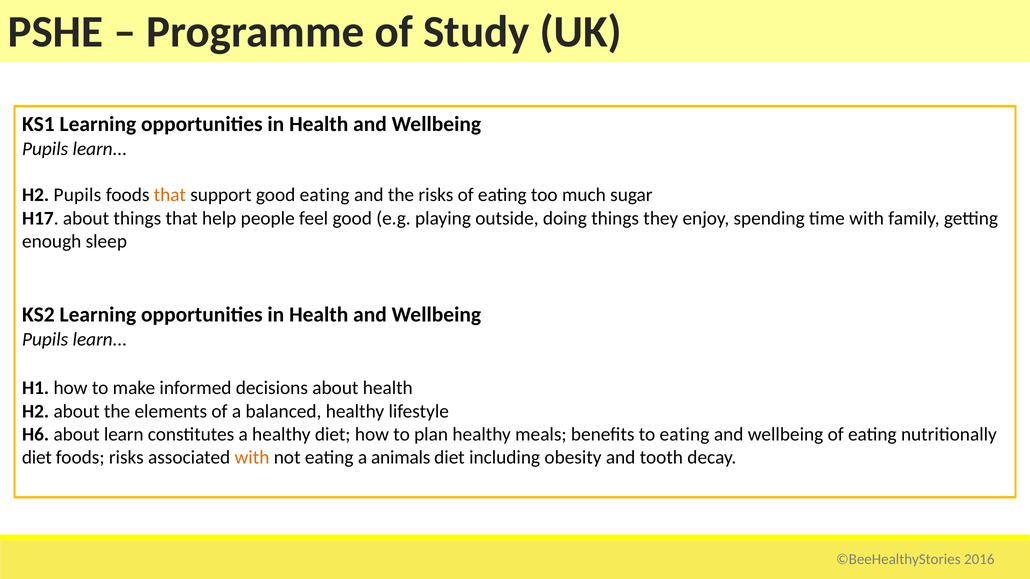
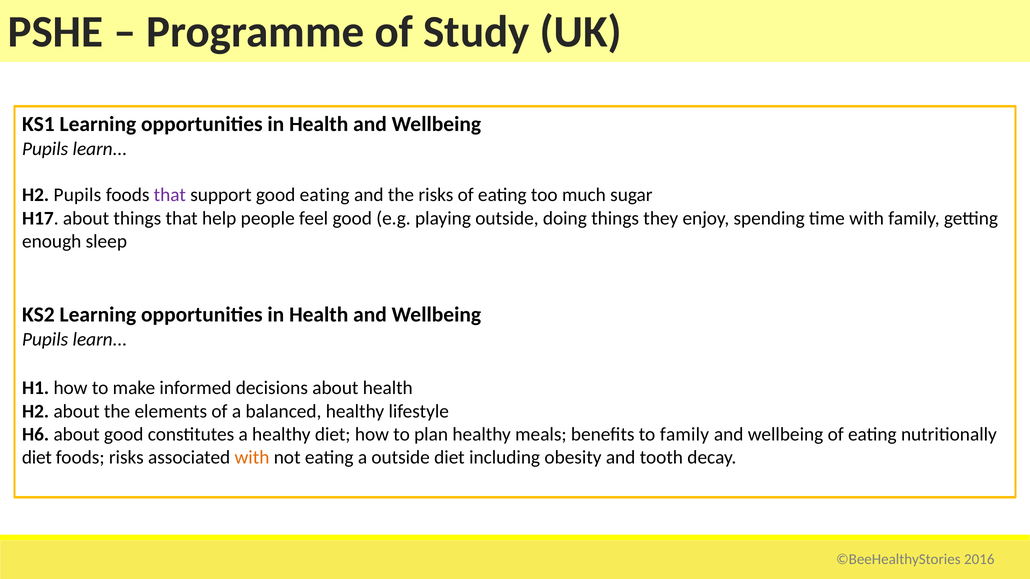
that at (170, 195) colour: orange -> purple
about learn: learn -> good
to eating: eating -> family
a animals: animals -> outside
